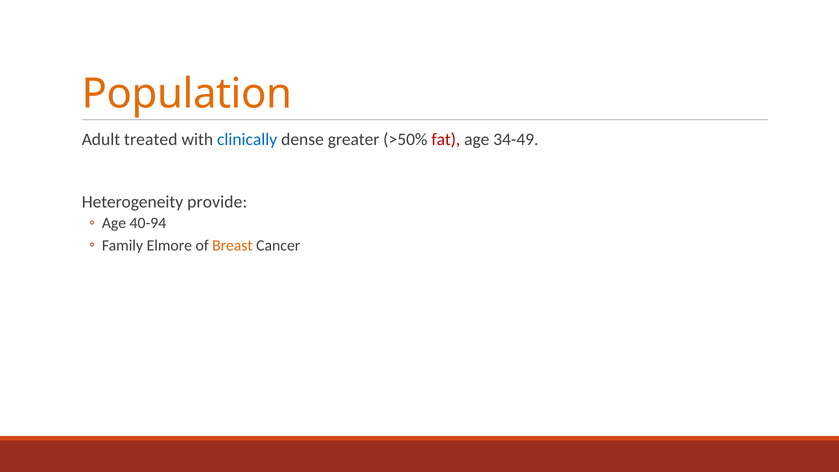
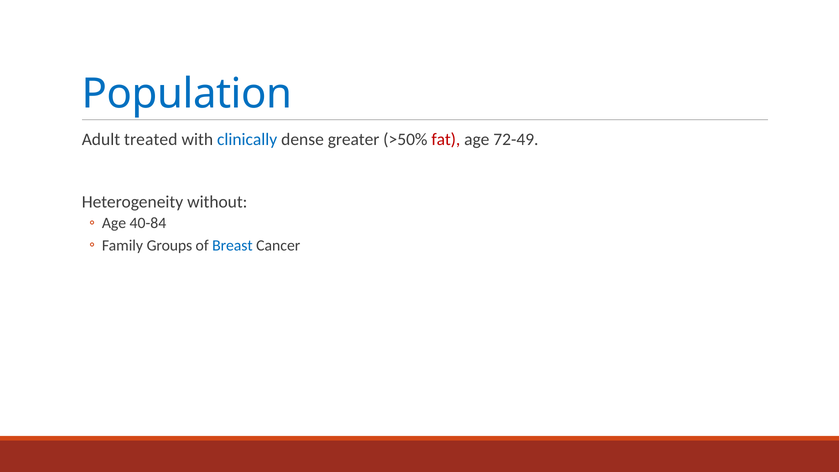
Population colour: orange -> blue
34-49: 34-49 -> 72-49
provide: provide -> without
40-94: 40-94 -> 40-84
Elmore: Elmore -> Groups
Breast colour: orange -> blue
